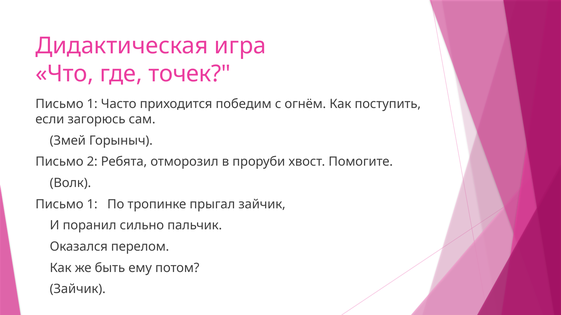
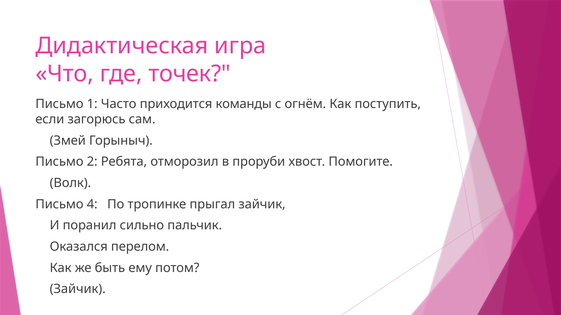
победим: победим -> команды
1 at (92, 205): 1 -> 4
